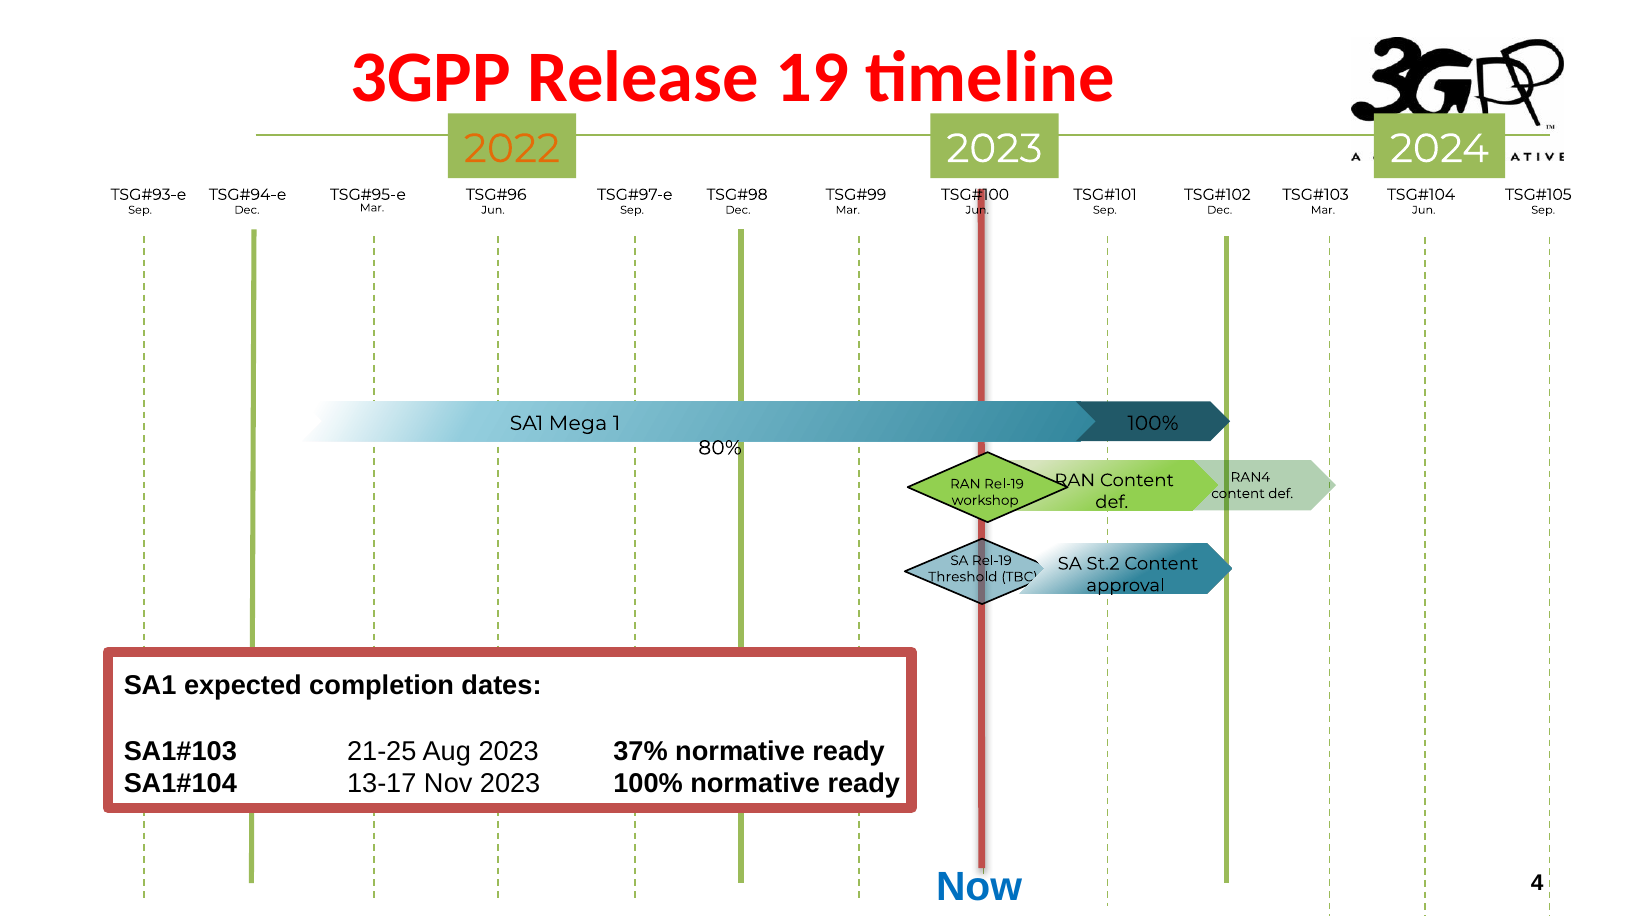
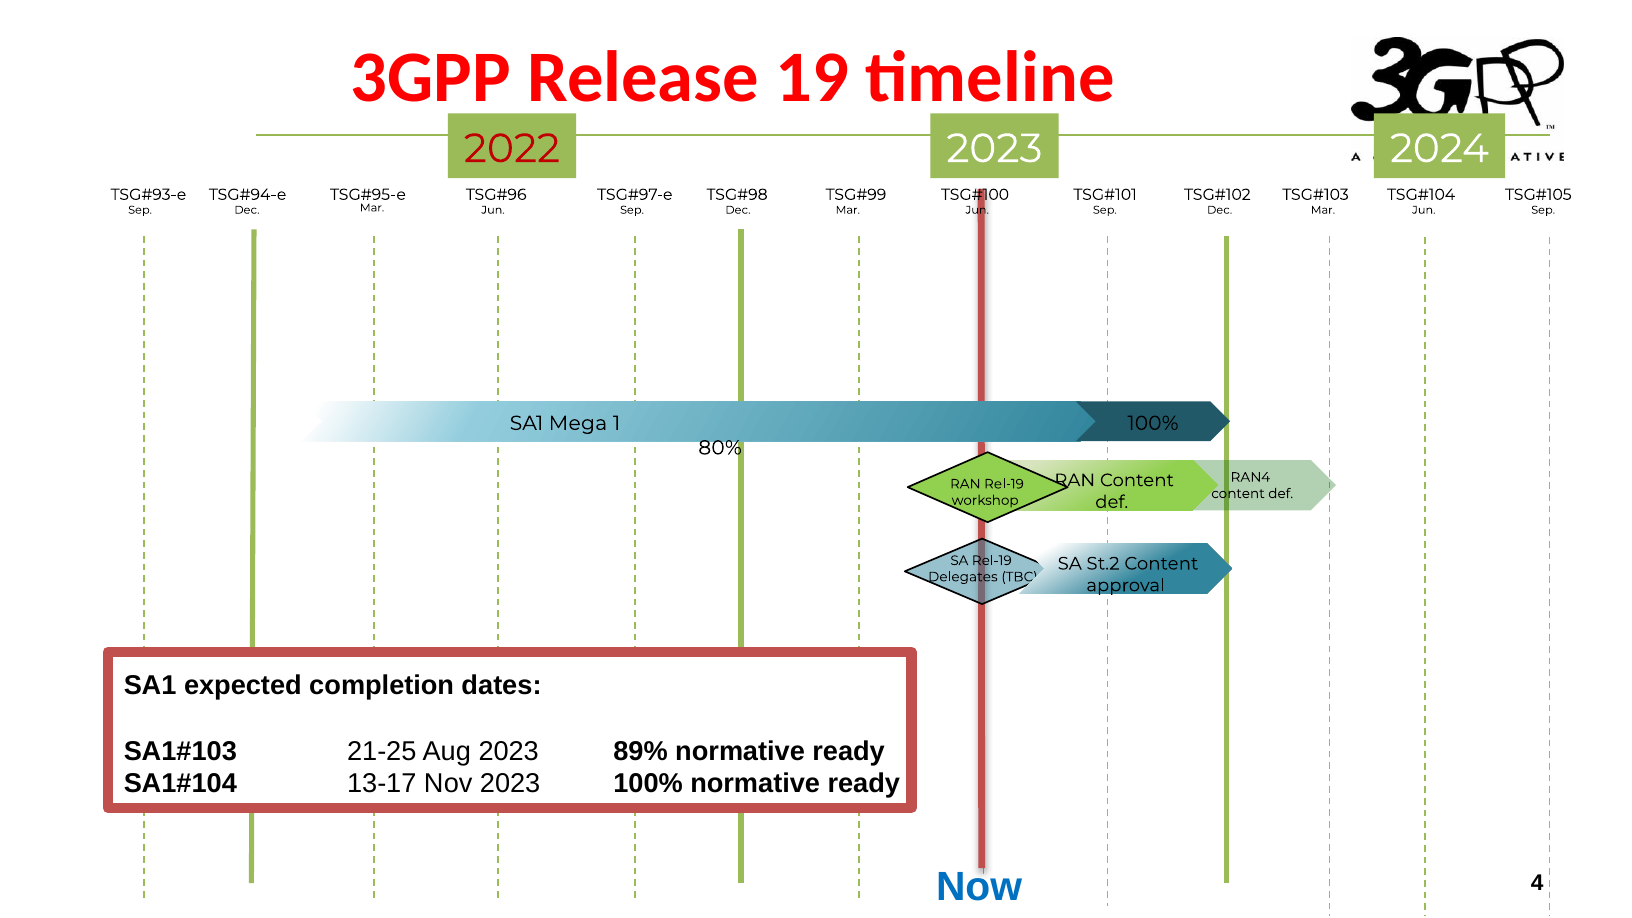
2022 colour: orange -> red
Threshold: Threshold -> Delegates
37%: 37% -> 89%
